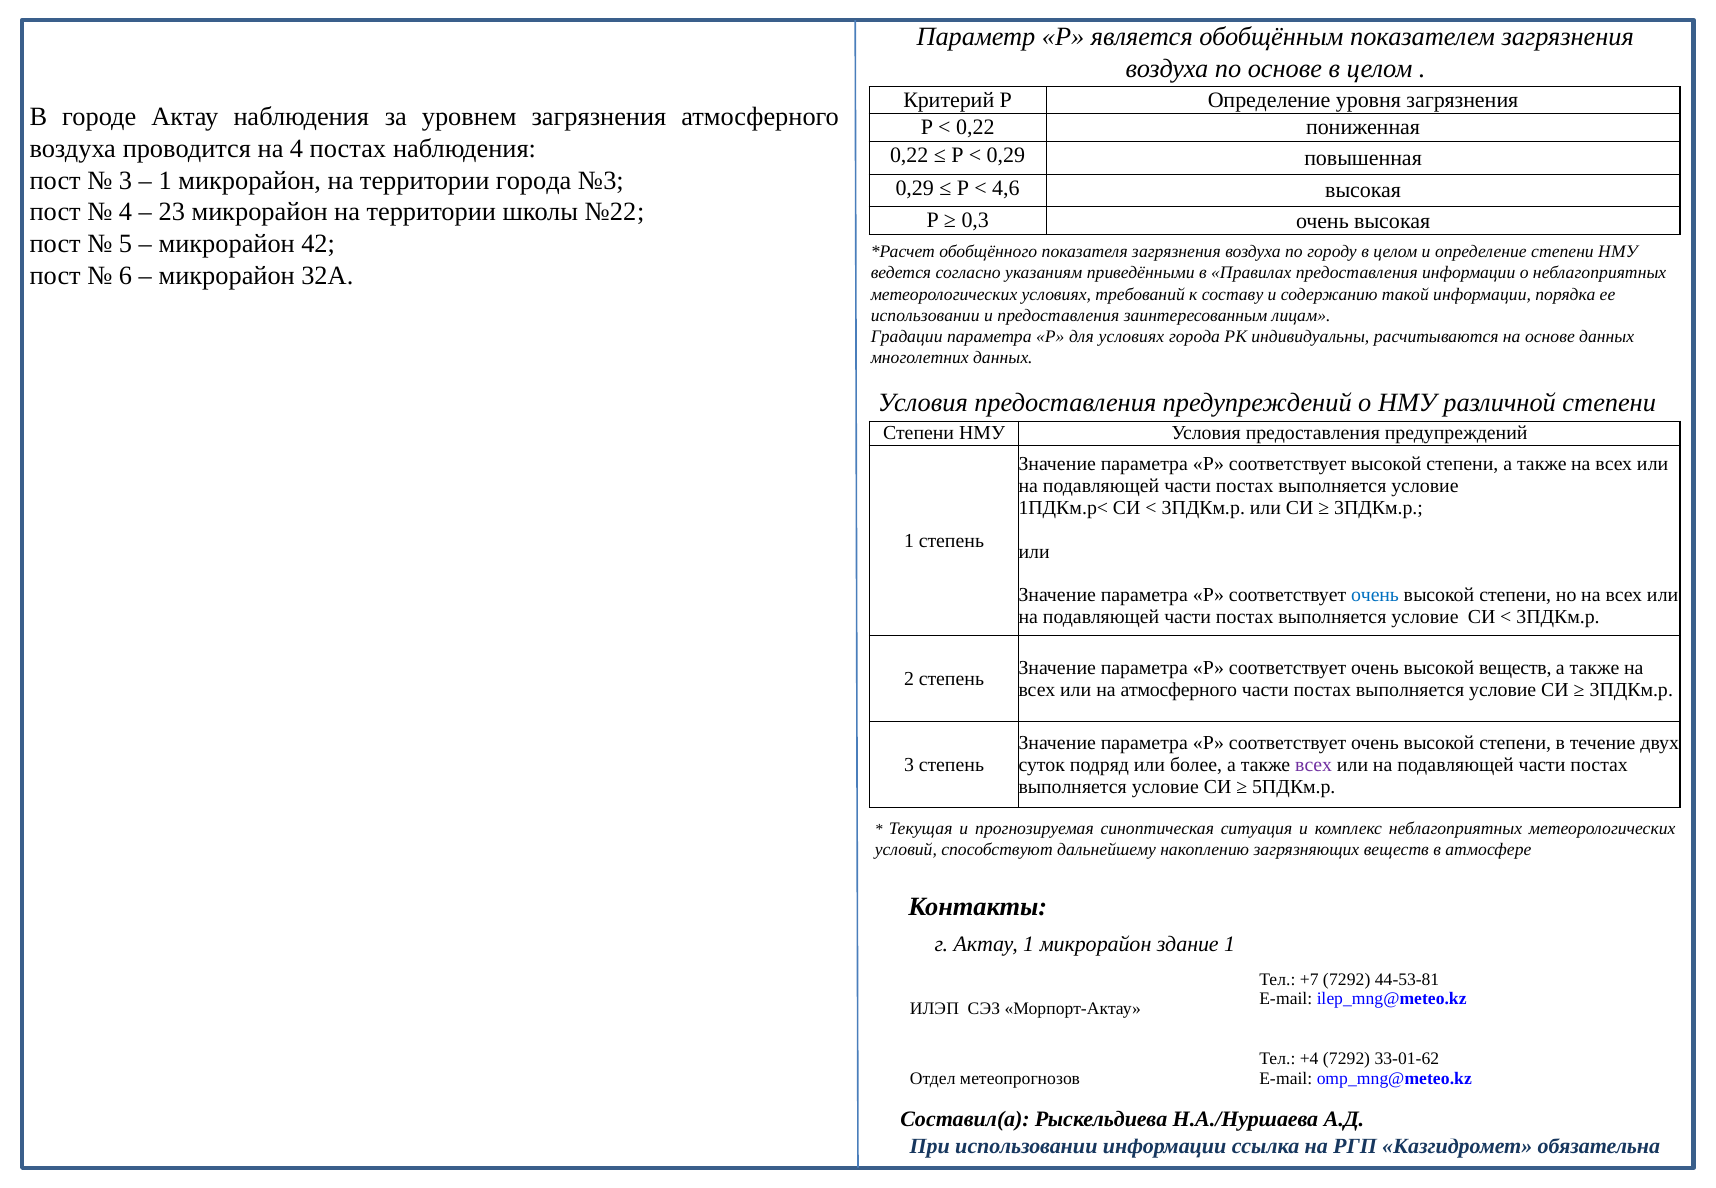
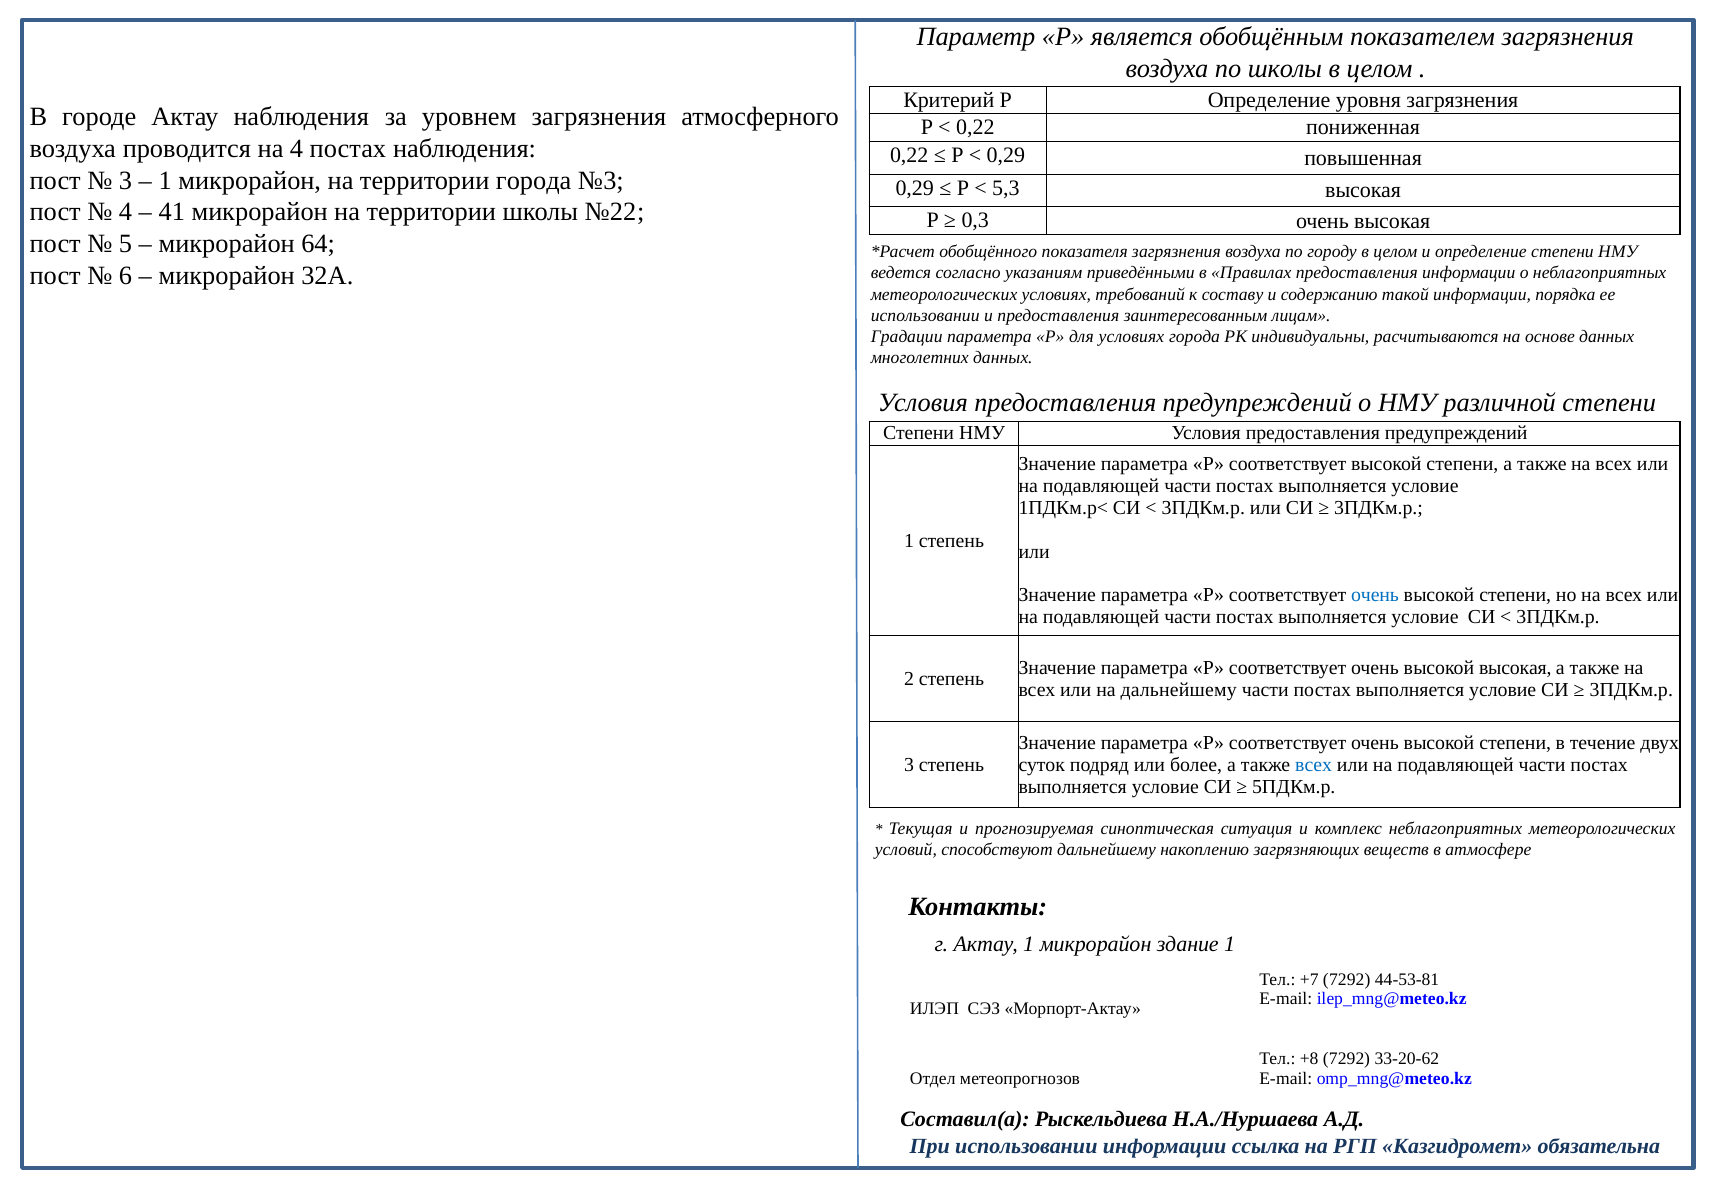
по основе: основе -> школы
4,6: 4,6 -> 5,3
23: 23 -> 41
42: 42 -> 64
высокой веществ: веществ -> высокая
на атмосферного: атмосферного -> дальнейшему
всех at (1314, 765) colour: purple -> blue
+4: +4 -> +8
33-01-62: 33-01-62 -> 33-20-62
